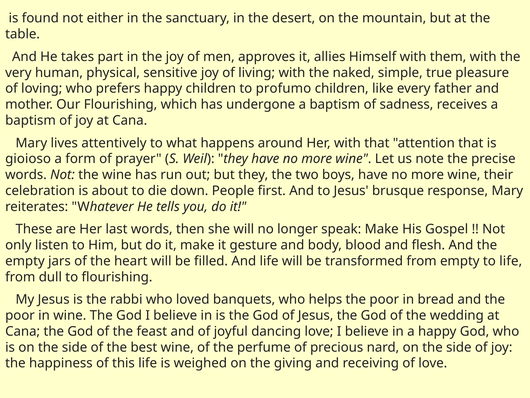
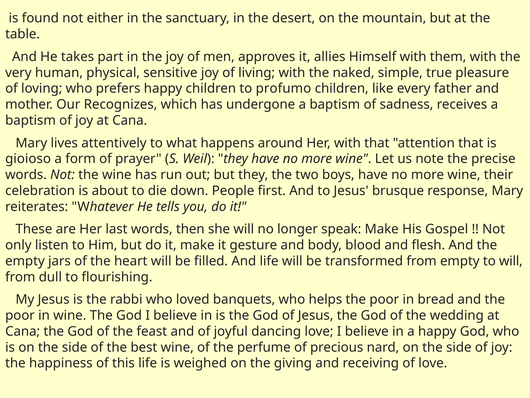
Our Flourishing: Flourishing -> Recognizes
to life: life -> will
